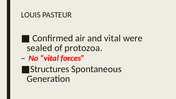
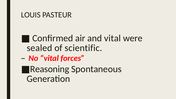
protozoa: protozoa -> scientific
Structures: Structures -> Reasoning
